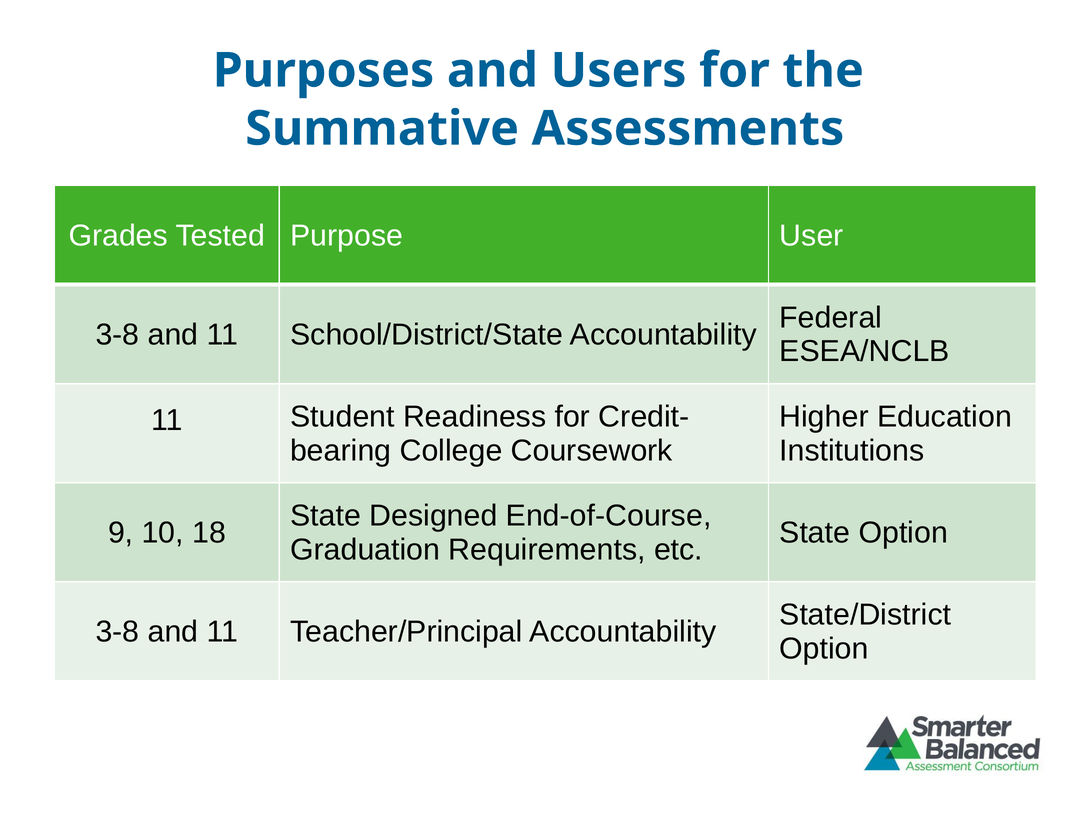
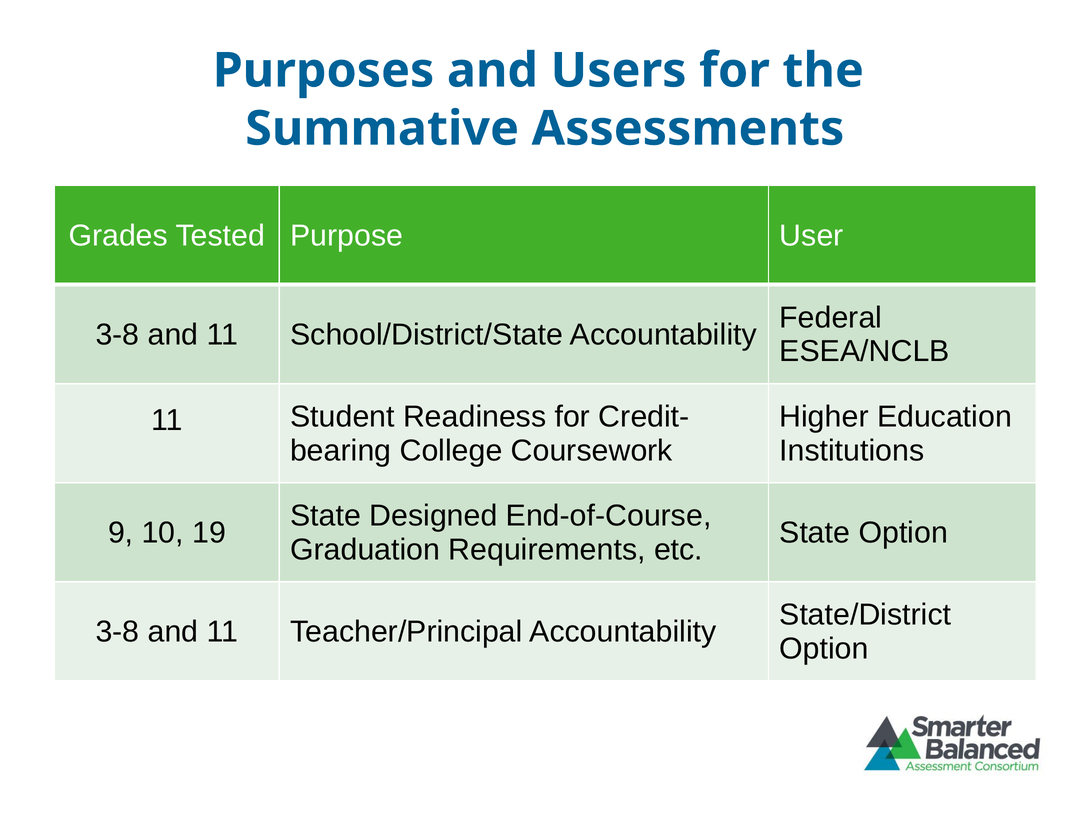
18: 18 -> 19
